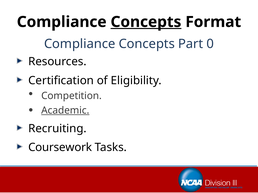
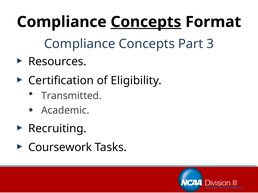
0: 0 -> 3
Competition: Competition -> Transmitted
Academic underline: present -> none
